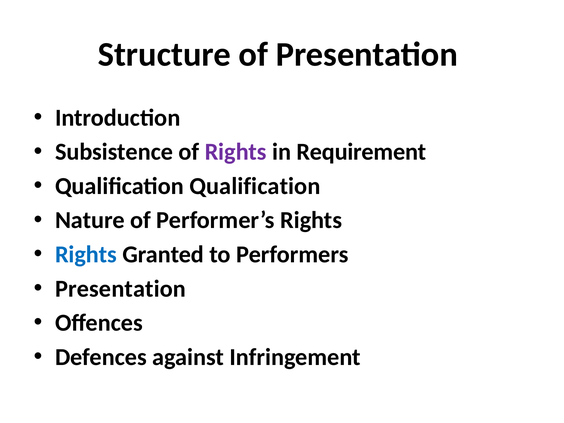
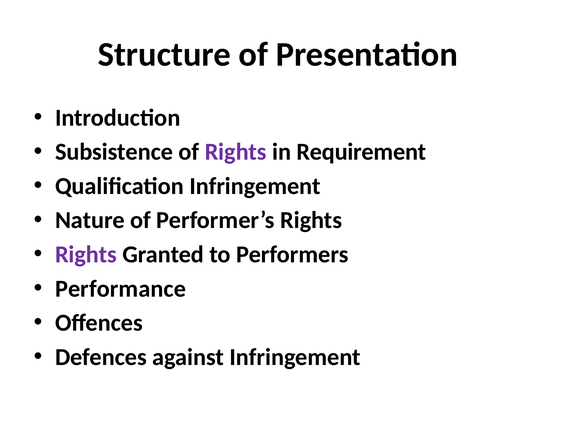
Qualification Qualification: Qualification -> Infringement
Rights at (86, 254) colour: blue -> purple
Presentation at (120, 289): Presentation -> Performance
